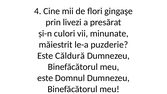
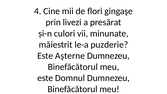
Căldură: Căldură -> Aşterne
